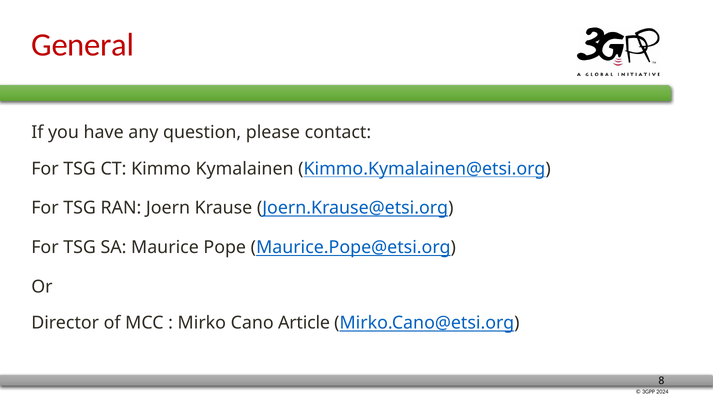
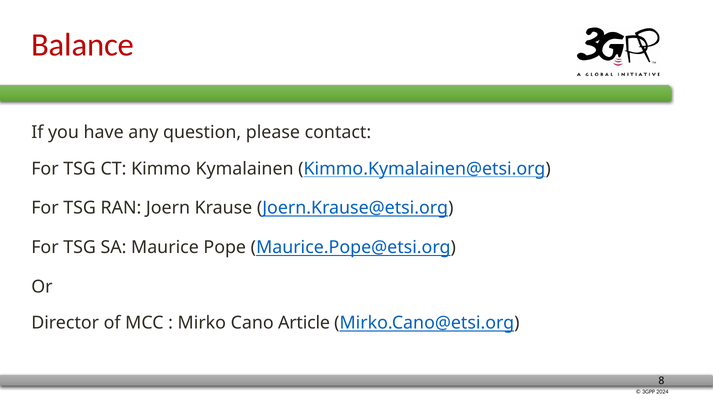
General: General -> Balance
